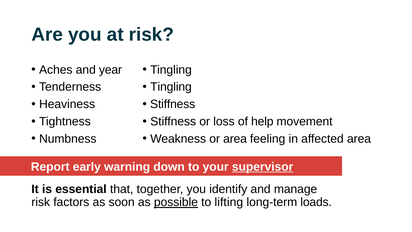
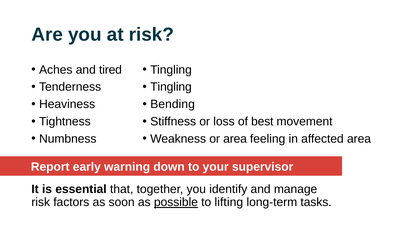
year: year -> tired
Stiffness at (173, 104): Stiffness -> Bending
help: help -> best
supervisor underline: present -> none
loads: loads -> tasks
